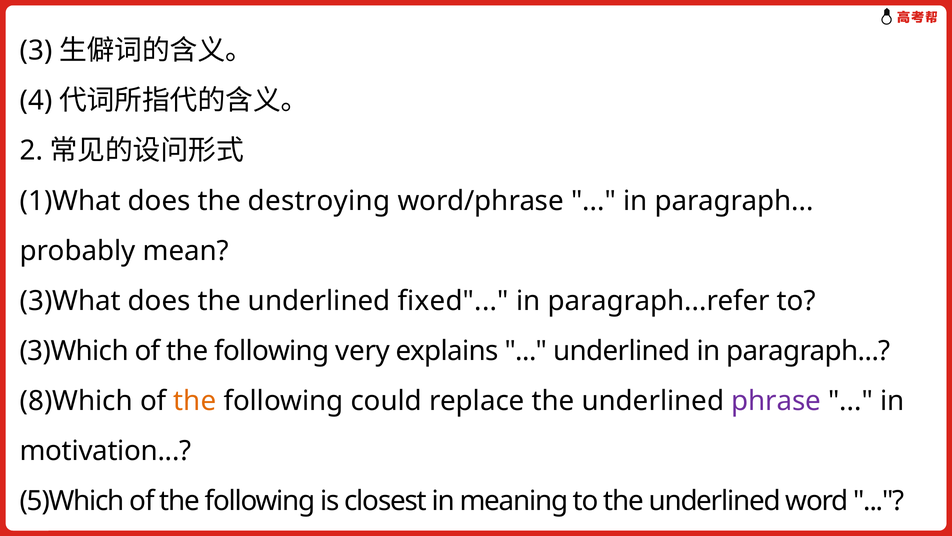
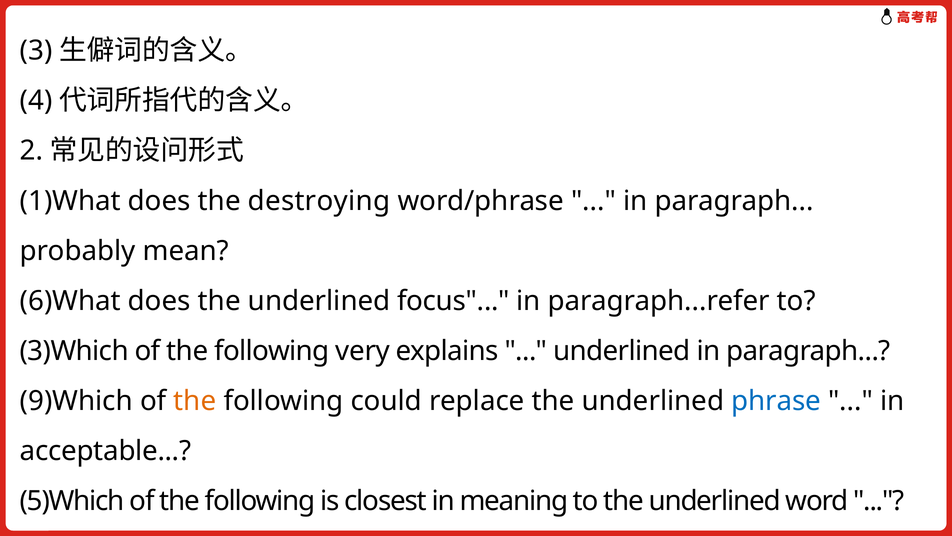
3)What: 3)What -> 6)What
fixed: fixed -> focus
8)Which: 8)Which -> 9)Which
phrase colour: purple -> blue
motivation: motivation -> acceptable
